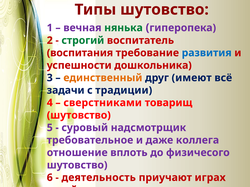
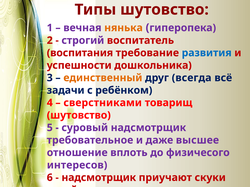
нянька colour: green -> orange
строгий colour: green -> purple
имеют: имеют -> всегда
традиции: традиции -> ребёнком
коллега: коллега -> высшее
шутовство at (77, 166): шутовство -> интересов
деятельность at (99, 178): деятельность -> надсмотрщик
играх: играх -> скуки
